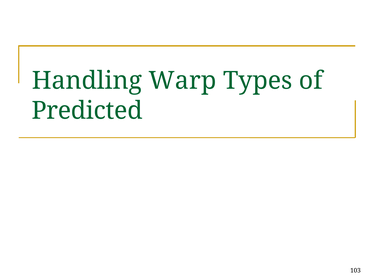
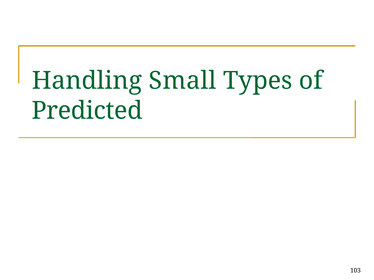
Warp: Warp -> Small
